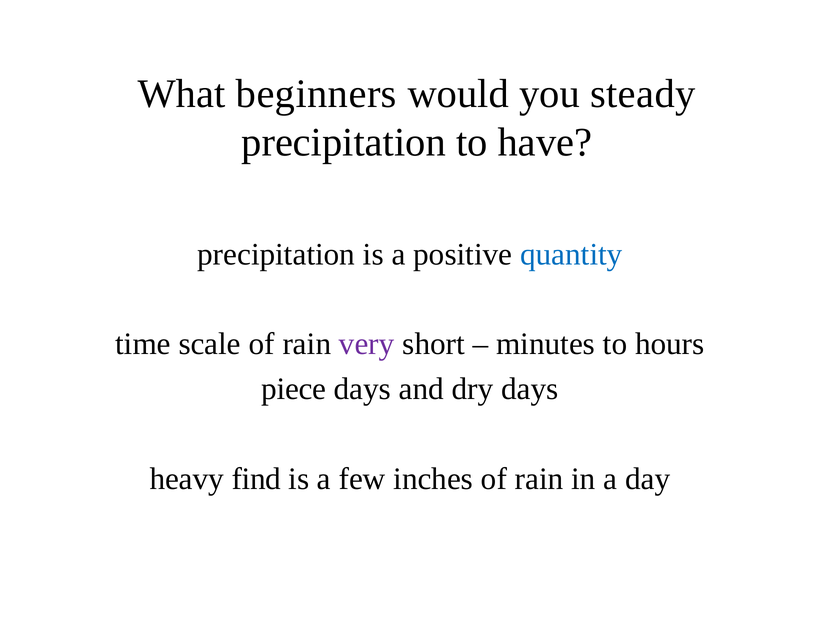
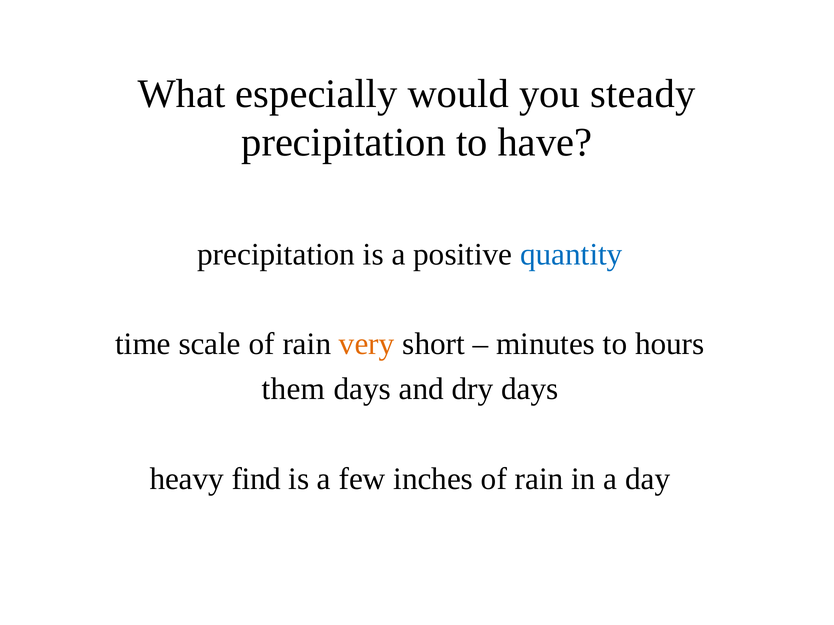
beginners: beginners -> especially
very colour: purple -> orange
piece: piece -> them
